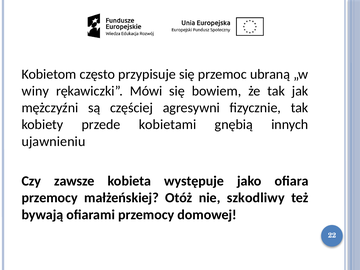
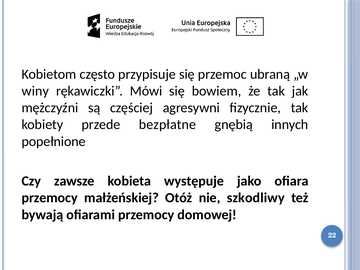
kobietami: kobietami -> bezpłatne
ujawnieniu: ujawnieniu -> popełnione
